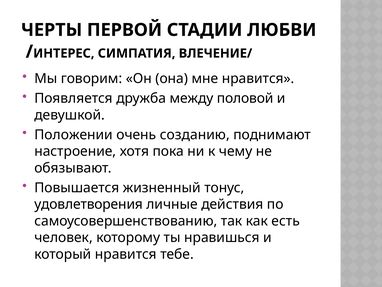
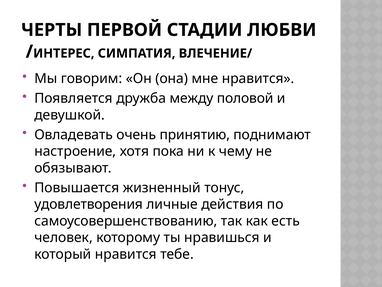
Положении: Положении -> Овладевать
созданию: созданию -> принятию
